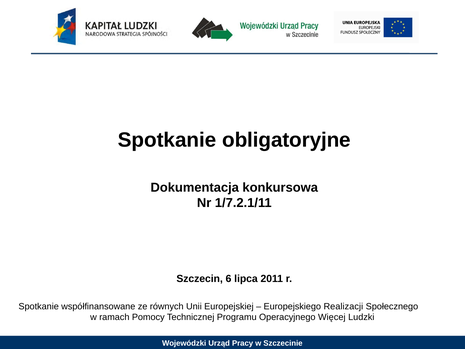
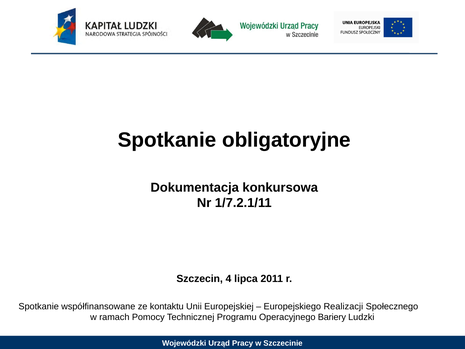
6: 6 -> 4
równych: równych -> kontaktu
Więcej: Więcej -> Bariery
